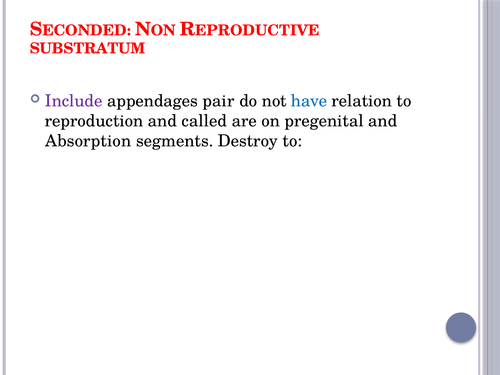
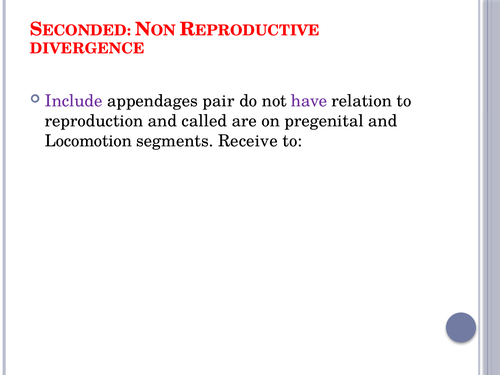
SUBSTRATUM: SUBSTRATUM -> DIVERGENCE
have colour: blue -> purple
Absorption: Absorption -> Locomotion
Destroy: Destroy -> Receive
